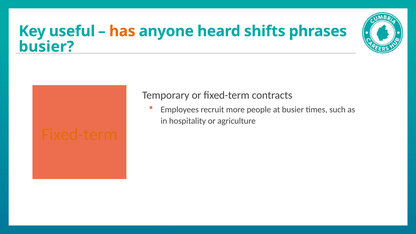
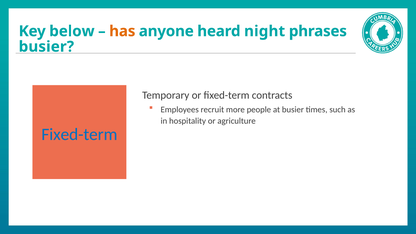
useful: useful -> below
shifts: shifts -> night
Fixed-term at (79, 134) colour: orange -> blue
